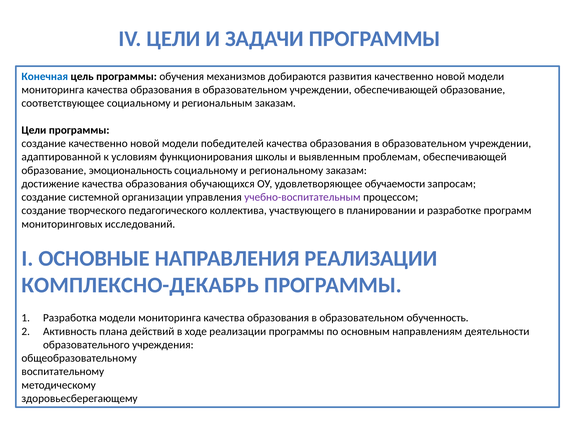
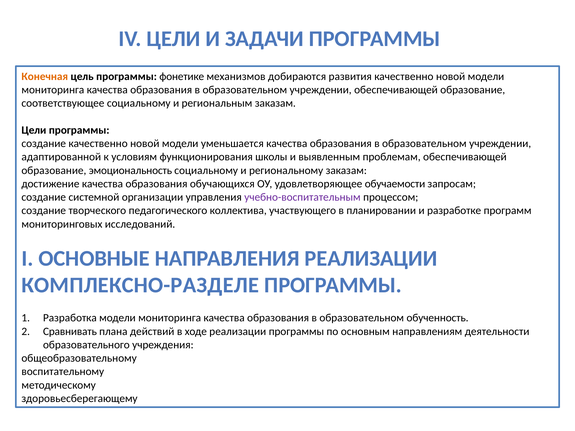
Конечная colour: blue -> orange
обучения: обучения -> фонетике
победителей: победителей -> уменьшается
КОМПЛЕКСНО-ДЕКАБРЬ: КОМПЛЕКСНО-ДЕКАБРЬ -> КОМПЛЕКСНО-РАЗДЕЛЕ
Активность: Активность -> Сравнивать
